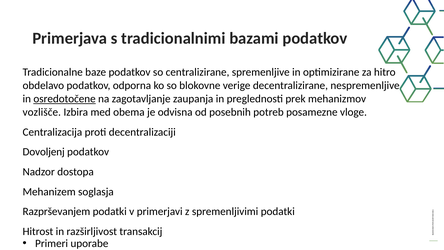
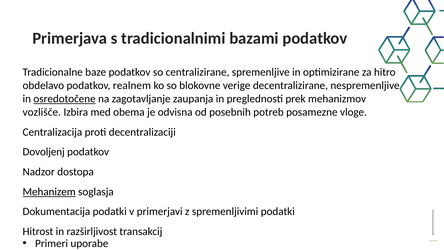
odporna: odporna -> realnem
Mehanizem underline: none -> present
Razprševanjem: Razprševanjem -> Dokumentacija
